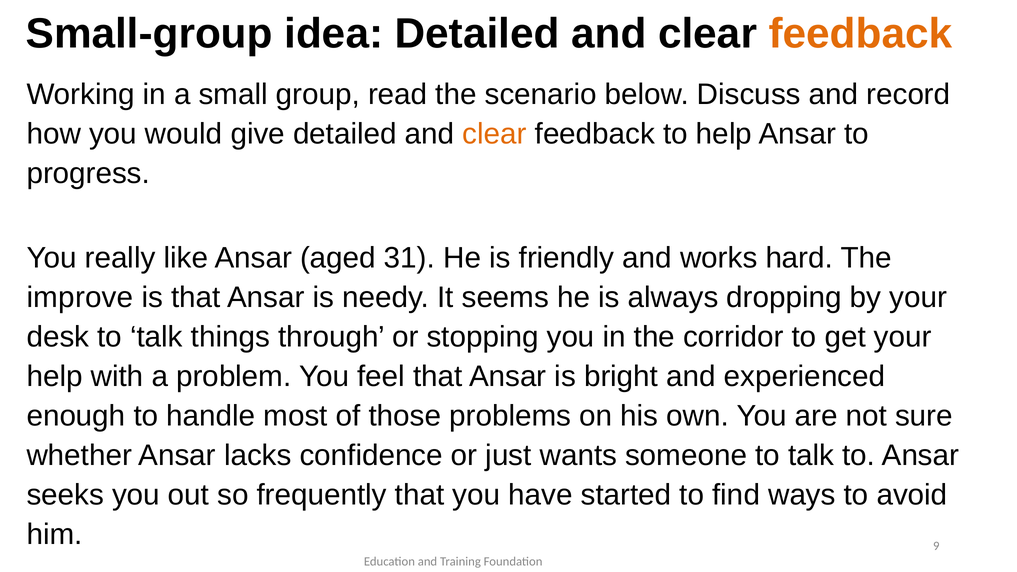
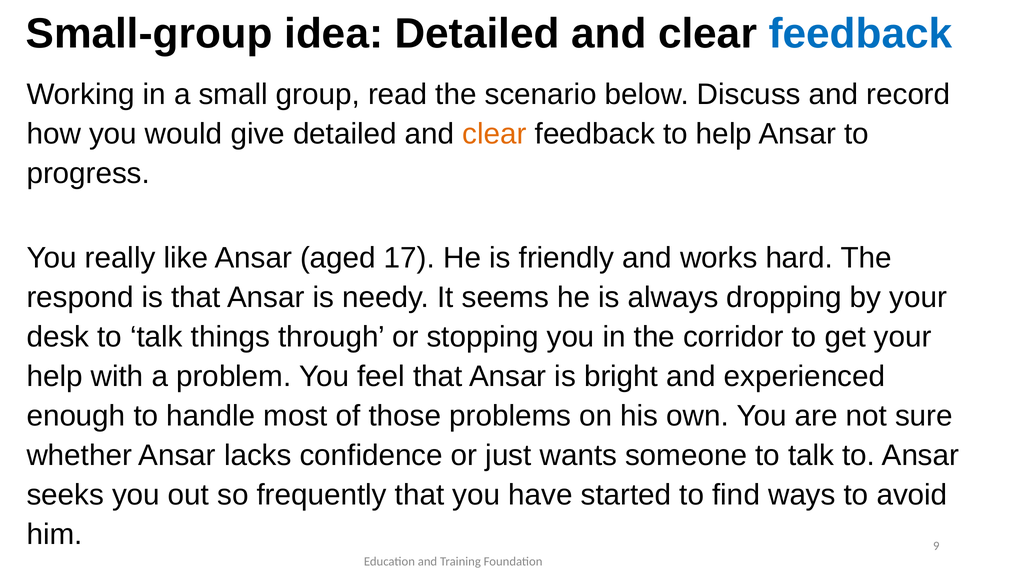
feedback at (860, 34) colour: orange -> blue
31: 31 -> 17
improve: improve -> respond
